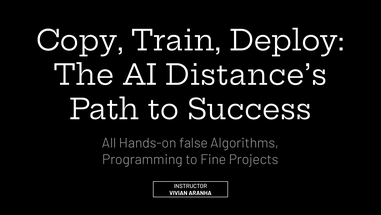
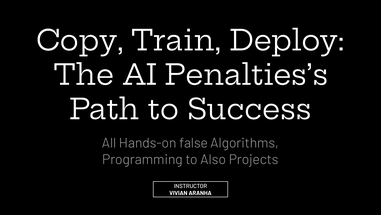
Distance’s: Distance’s -> Penalties’s
Fine: Fine -> Also
